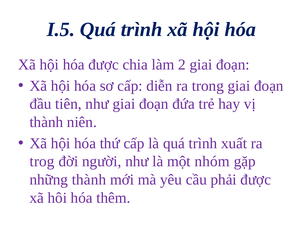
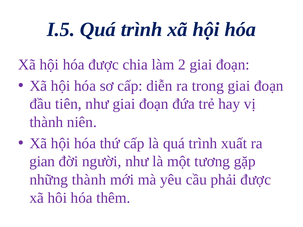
trog: trog -> gian
nhóm: nhóm -> tương
